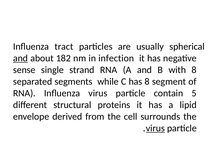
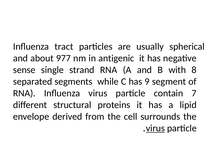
and at (20, 58) underline: present -> none
182: 182 -> 977
infection: infection -> antigenic
has 8: 8 -> 9
5: 5 -> 7
